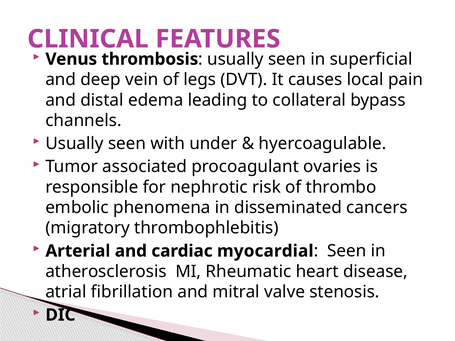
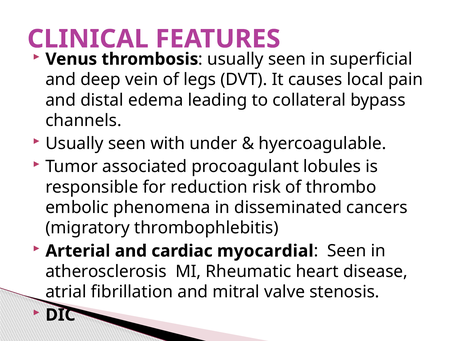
ovaries: ovaries -> lobules
nephrotic: nephrotic -> reduction
